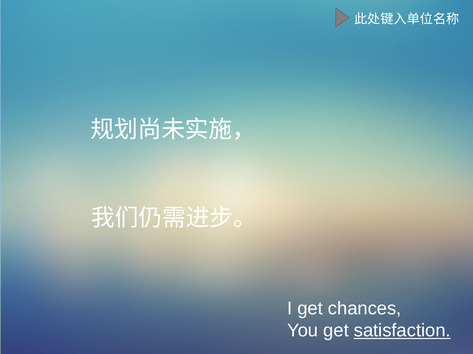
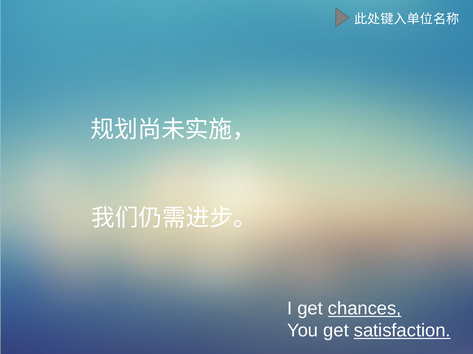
chances underline: none -> present
